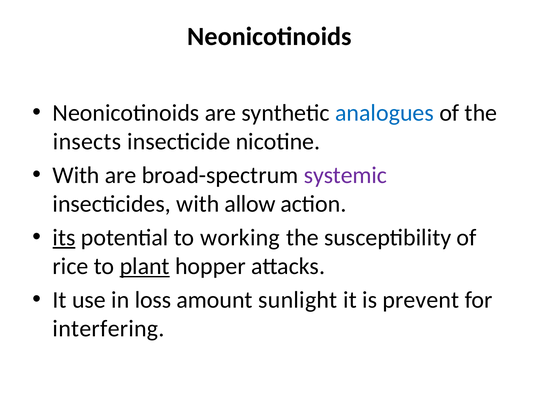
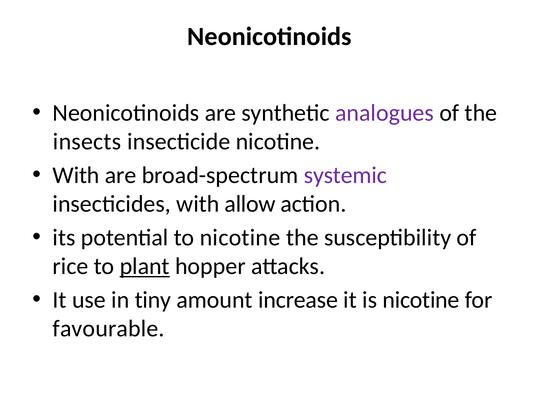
analogues colour: blue -> purple
its underline: present -> none
to working: working -> nicotine
loss: loss -> tiny
sunlight: sunlight -> increase
is prevent: prevent -> nicotine
interfering: interfering -> favourable
